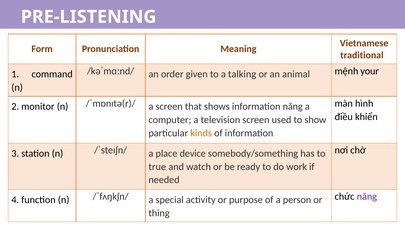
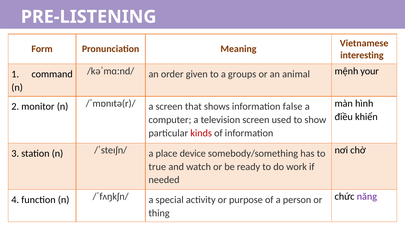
traditional: traditional -> interesting
talking: talking -> groups
information năng: năng -> false
kinds colour: orange -> red
